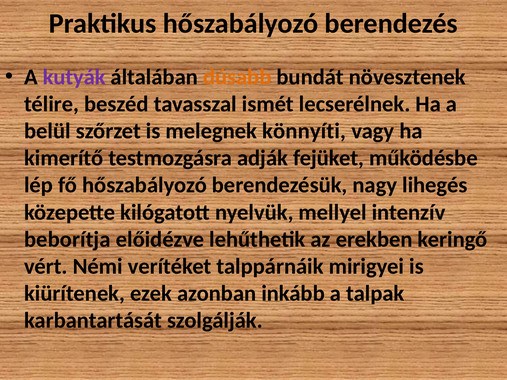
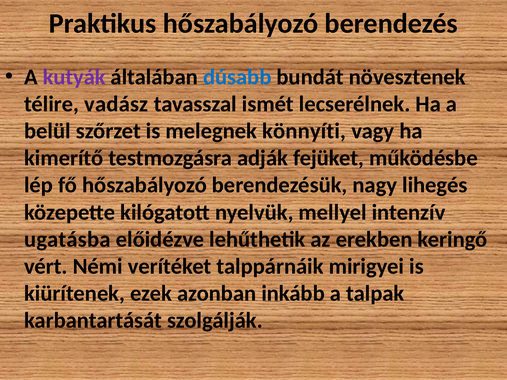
dúsabb colour: orange -> blue
beszéd: beszéd -> vadász
beborítja: beborítja -> ugatásba
